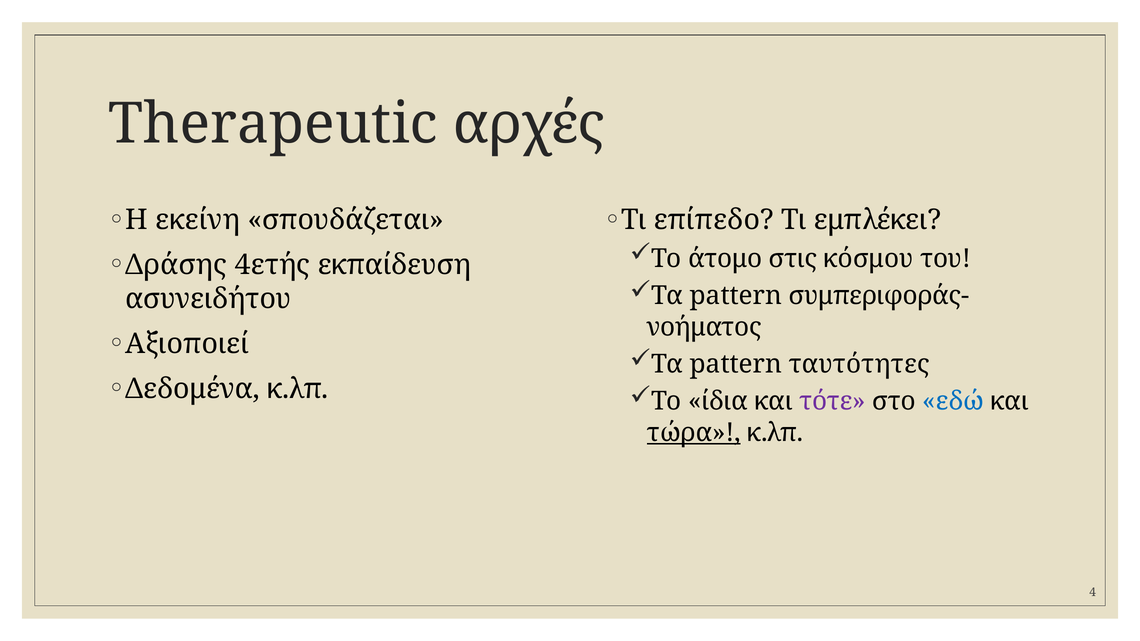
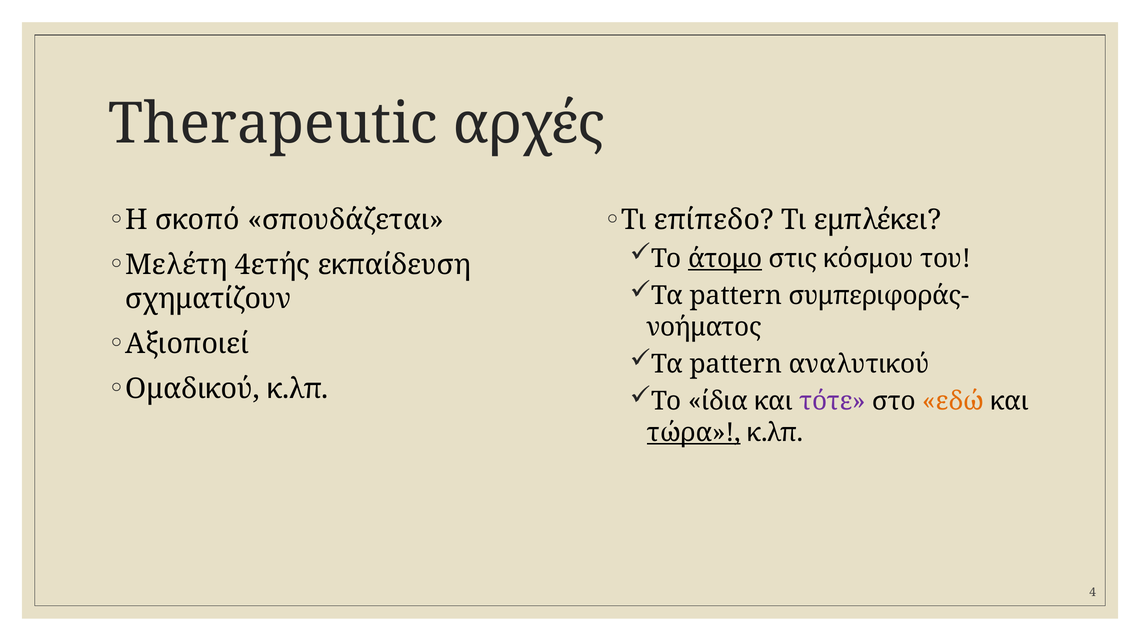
εκείνη: εκείνη -> σκοπό
άτομο underline: none -> present
Δράσης: Δράσης -> Μελέτη
ασυνειδήτου: ασυνειδήτου -> σχηματίζουν
ταυτότητες: ταυτότητες -> αναλυτικού
Δεδομένα: Δεδομένα -> Ομαδικού
εδώ colour: blue -> orange
